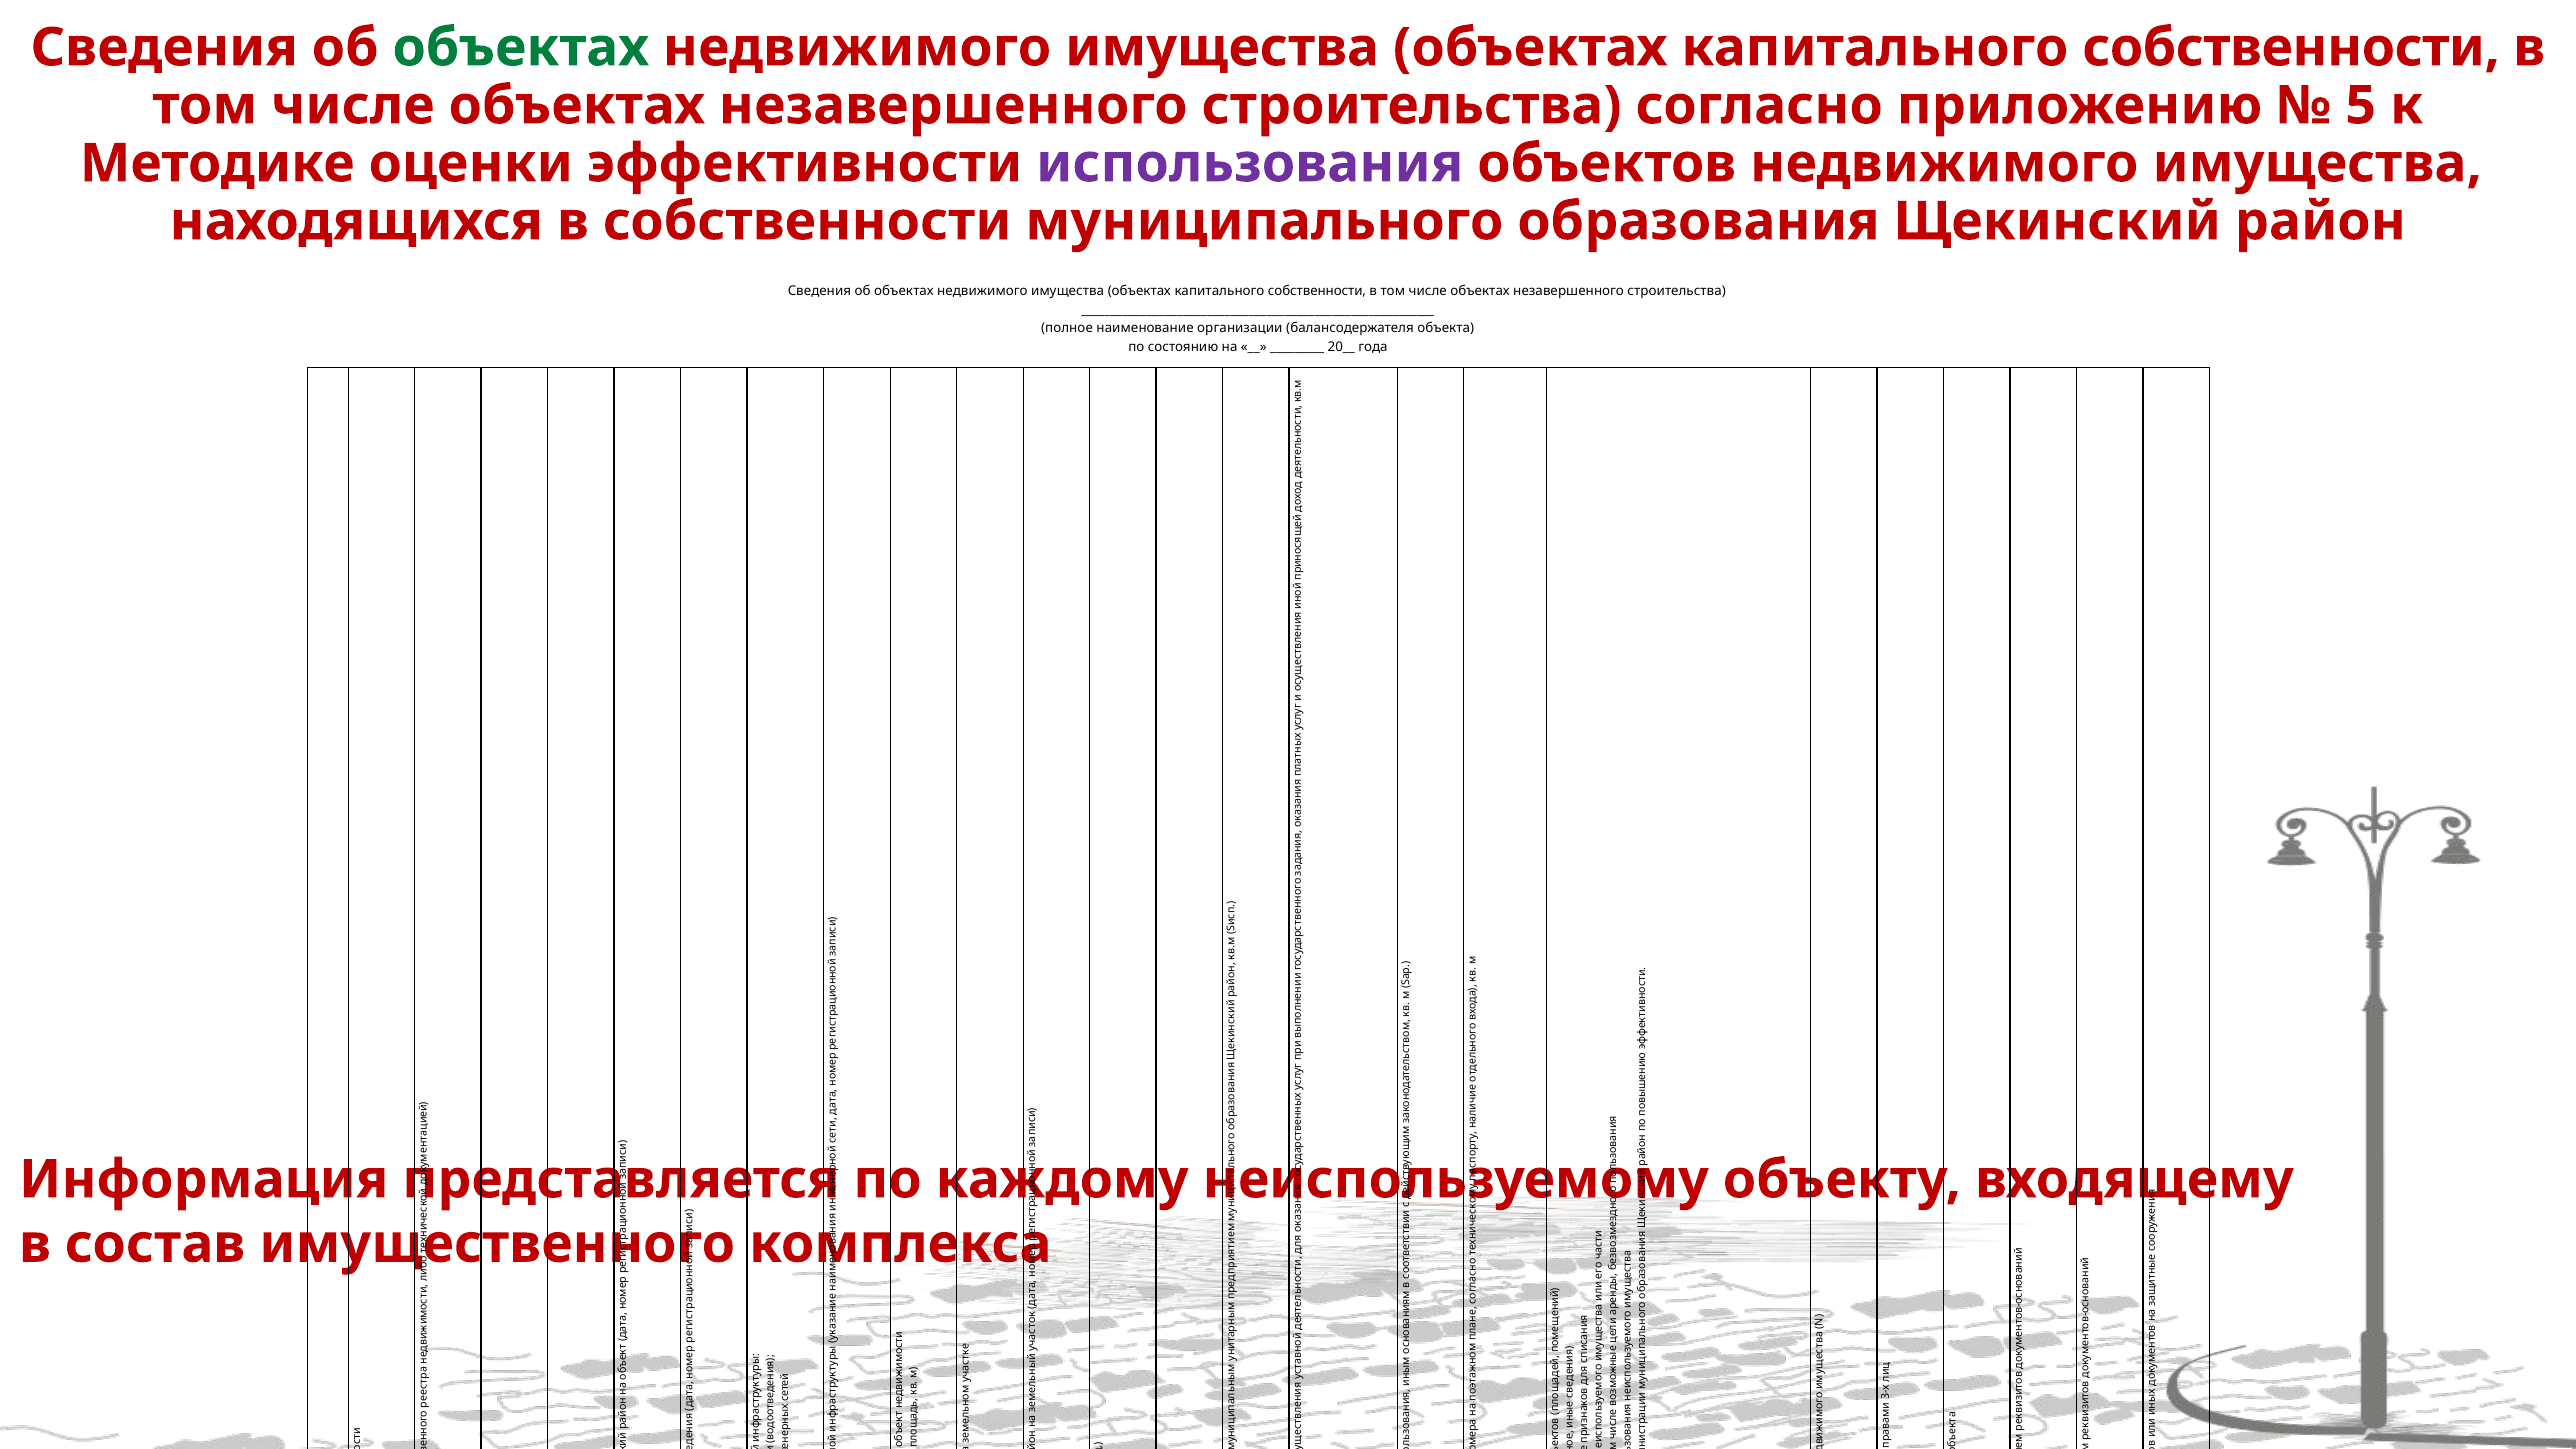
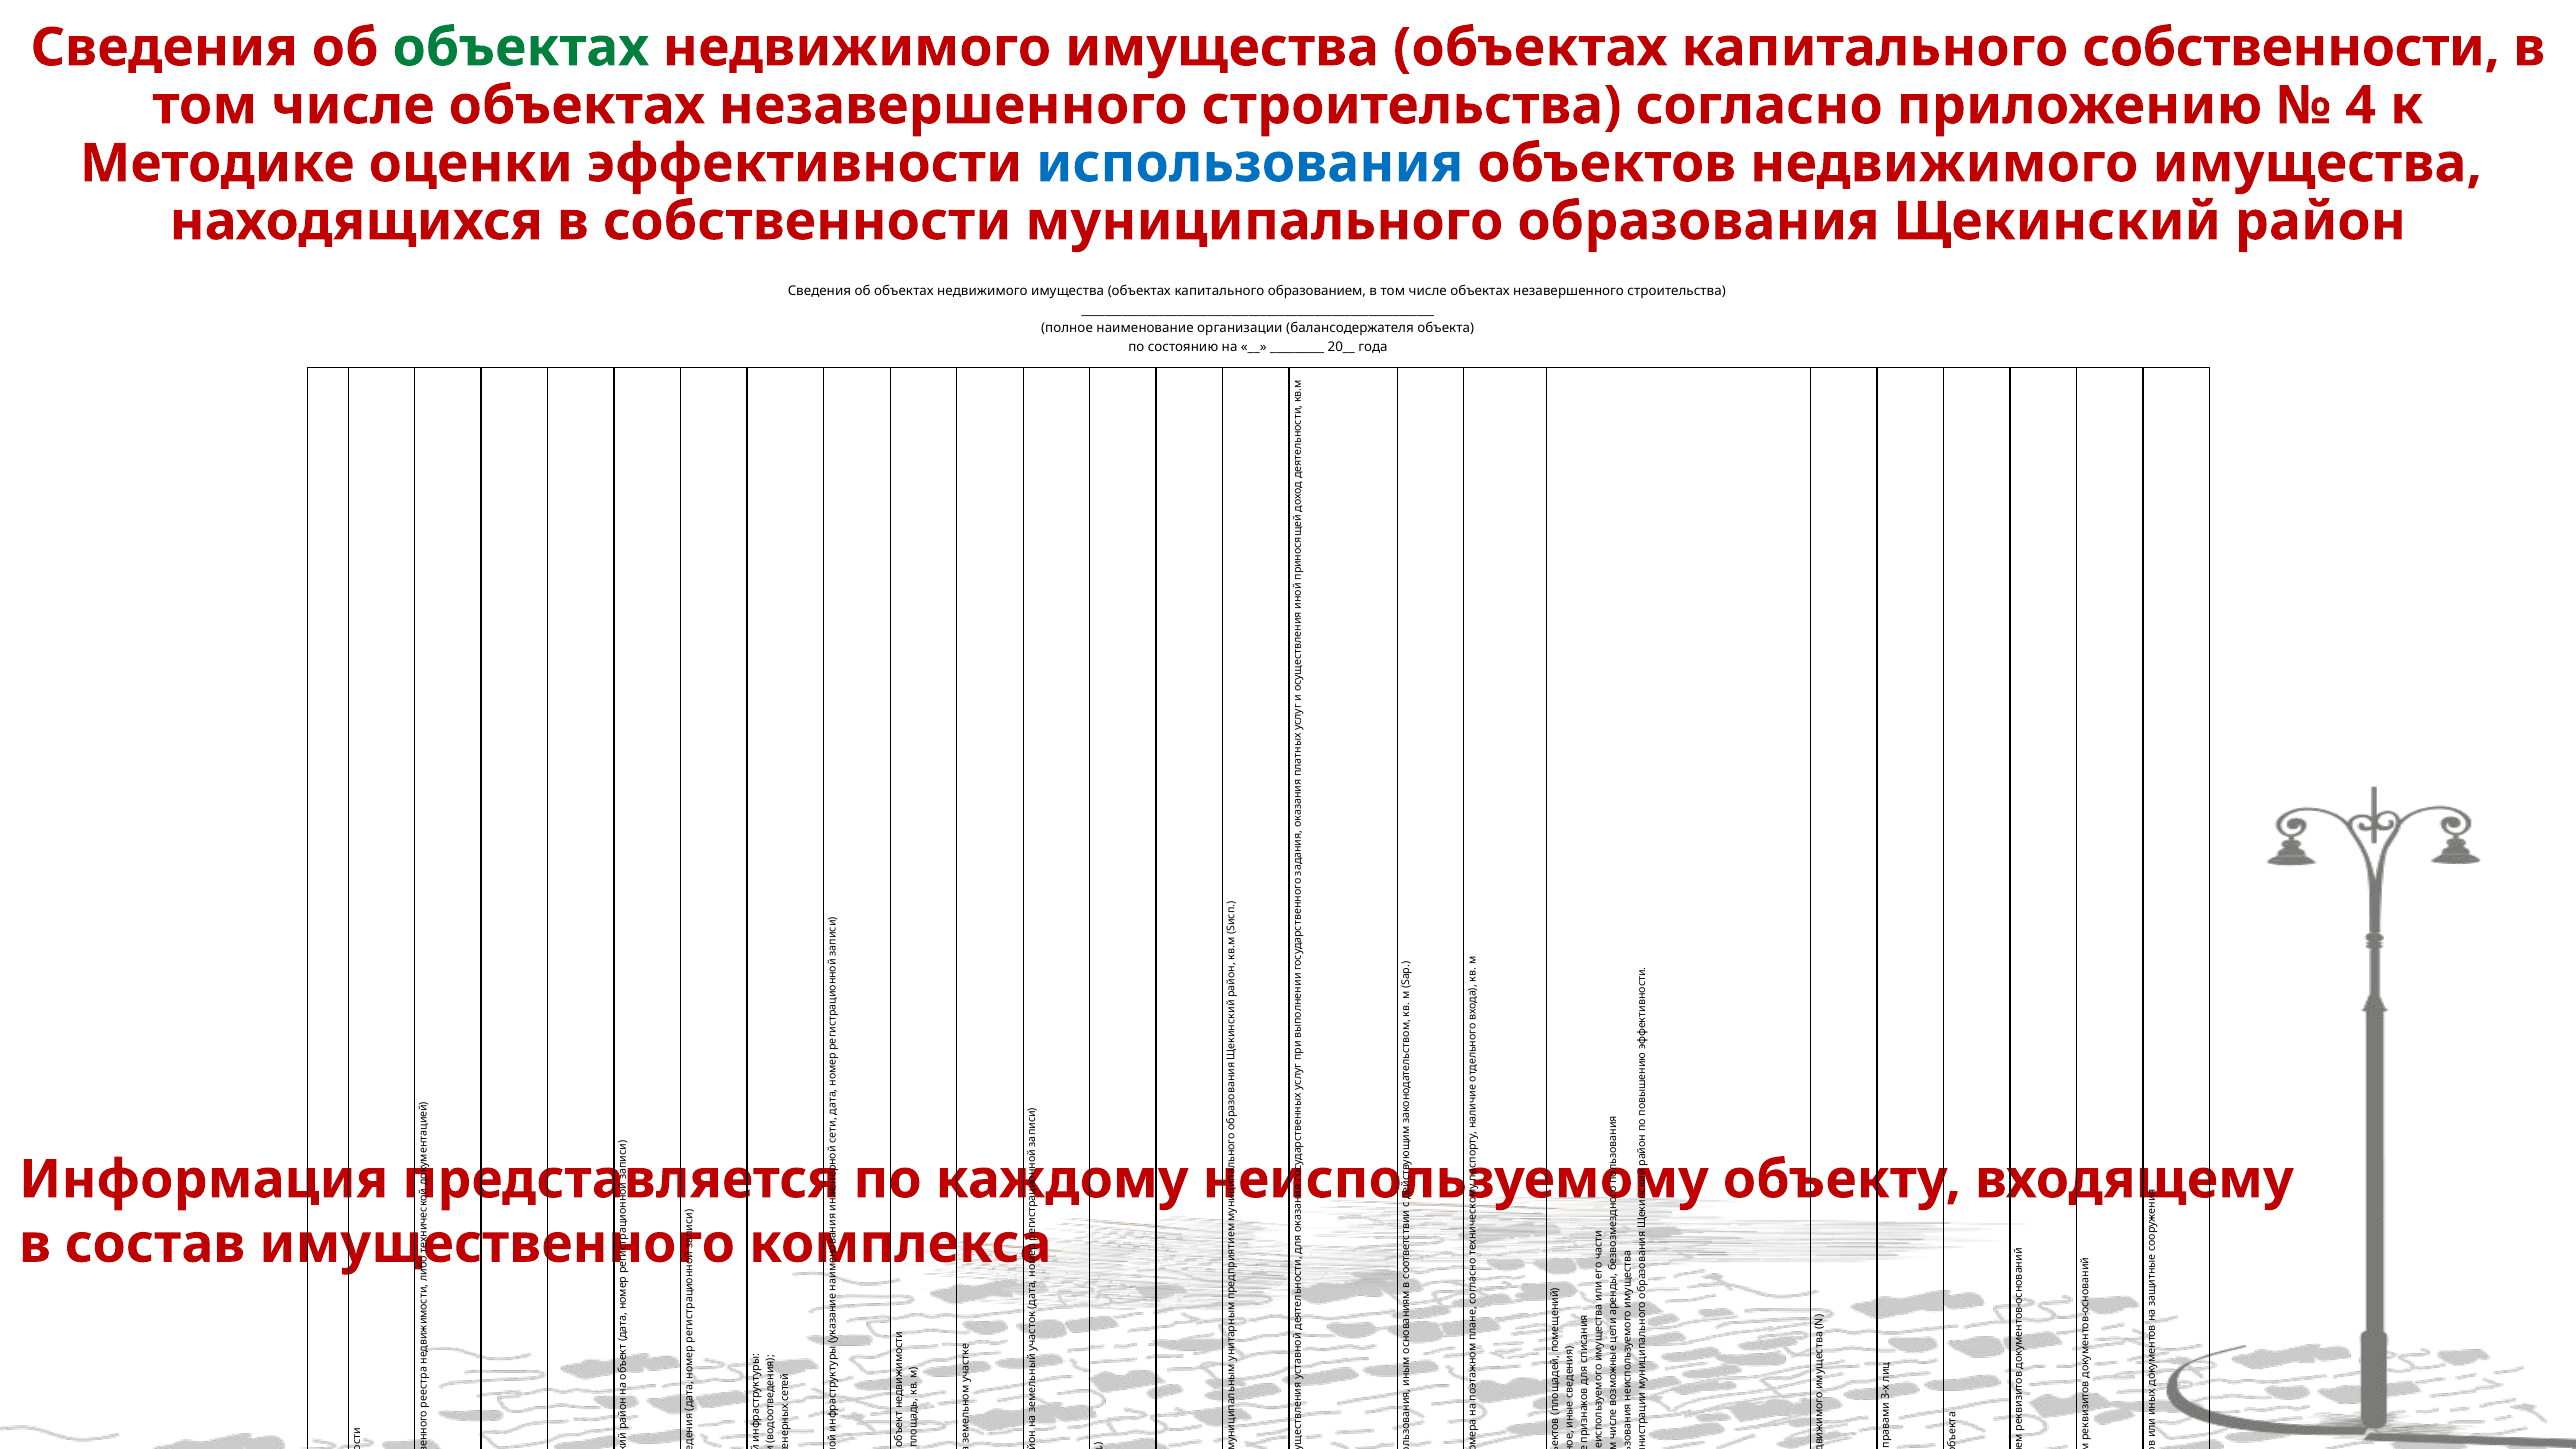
5 at (2361, 106): 5 -> 4
использования colour: purple -> blue
собственности at (1317, 292): собственности -> образованием
